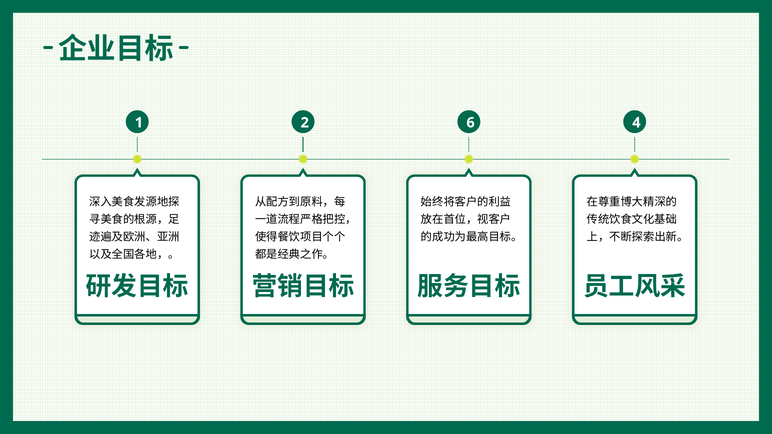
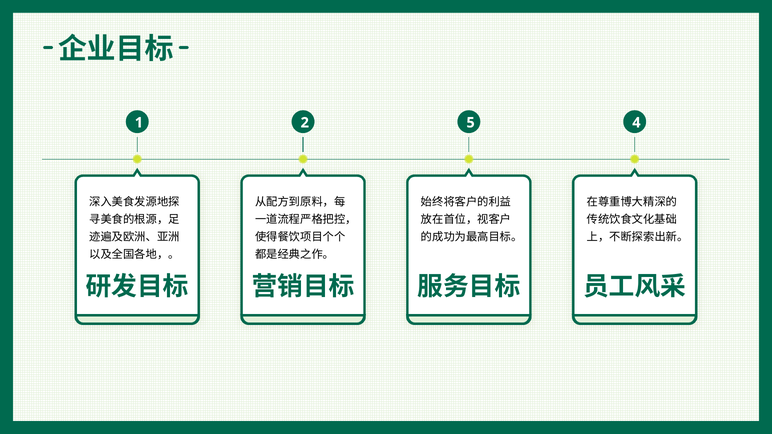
6: 6 -> 5
